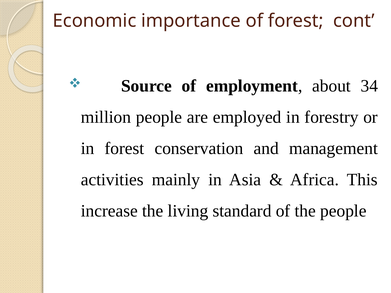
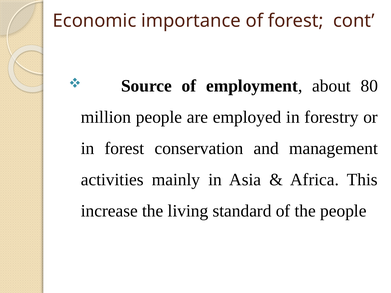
34: 34 -> 80
